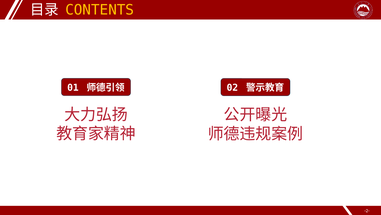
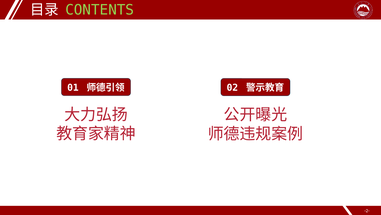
CONTENTS colour: yellow -> light green
